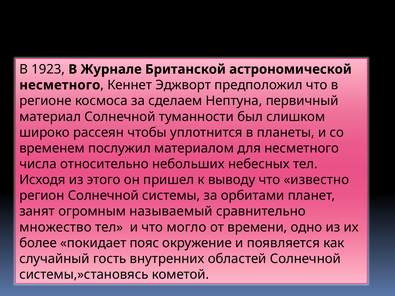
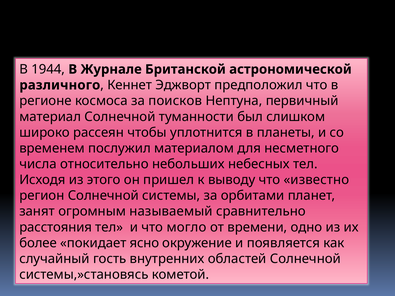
1923: 1923 -> 1944
несметного at (60, 85): несметного -> различного
сделаем: сделаем -> поисков
множество: множество -> расстояния
пояс: пояс -> ясно
